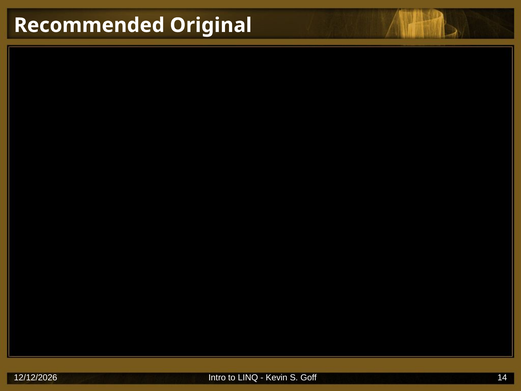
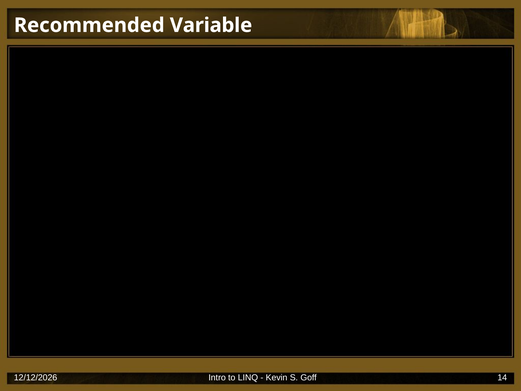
Original: Original -> Variable
